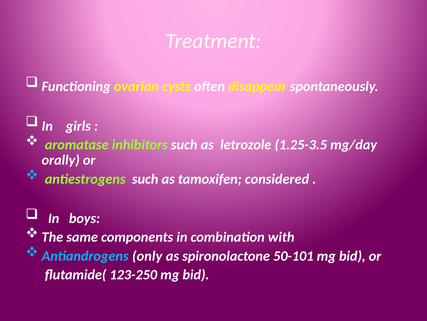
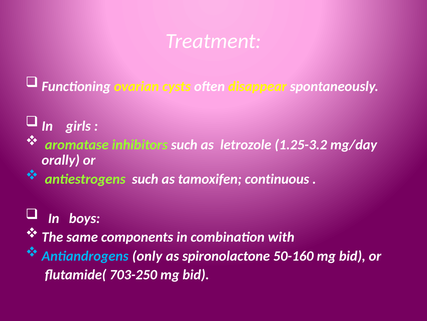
1.25-3.5: 1.25-3.5 -> 1.25-3.2
considered: considered -> continuous
50-101: 50-101 -> 50-160
123-250: 123-250 -> 703-250
